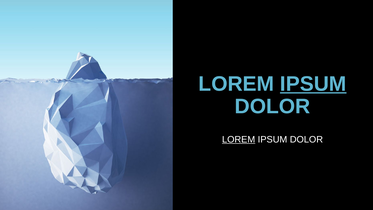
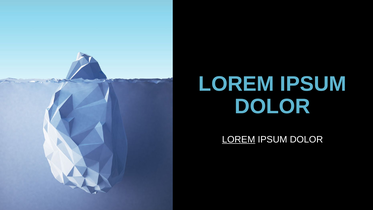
IPSUM at (313, 84) underline: present -> none
